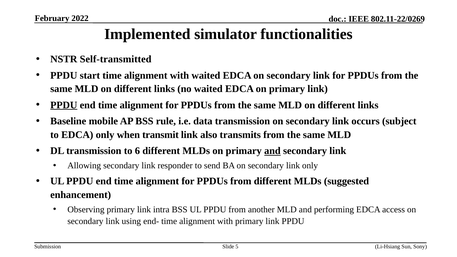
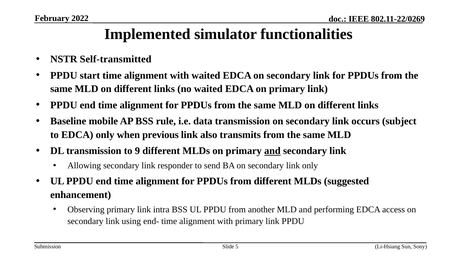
PPDU at (64, 105) underline: present -> none
transmit: transmit -> previous
6: 6 -> 9
